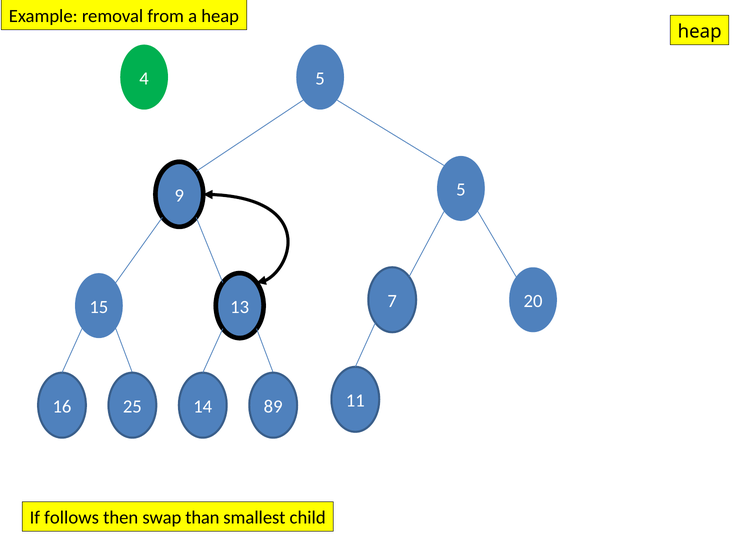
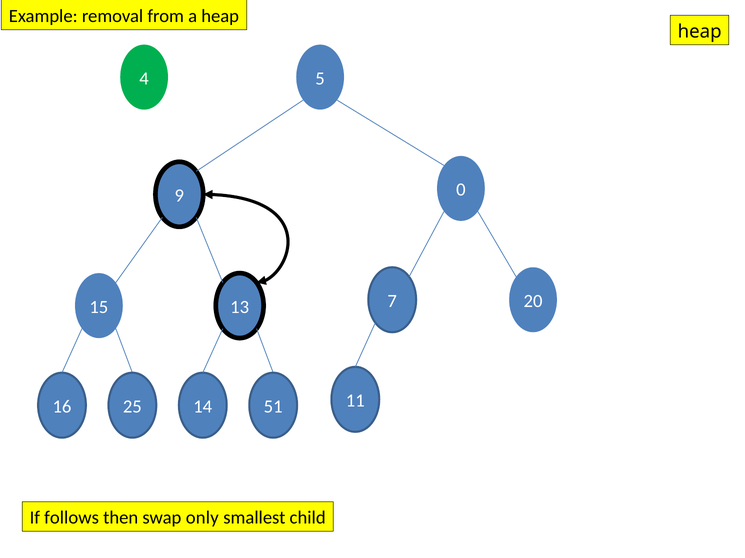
9 5: 5 -> 0
89: 89 -> 51
than: than -> only
